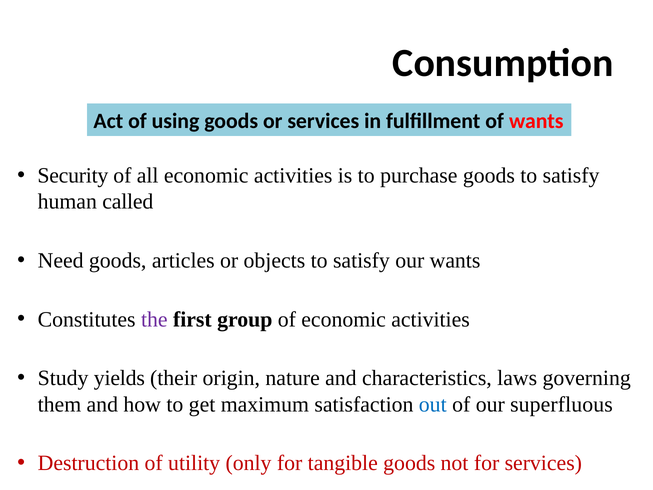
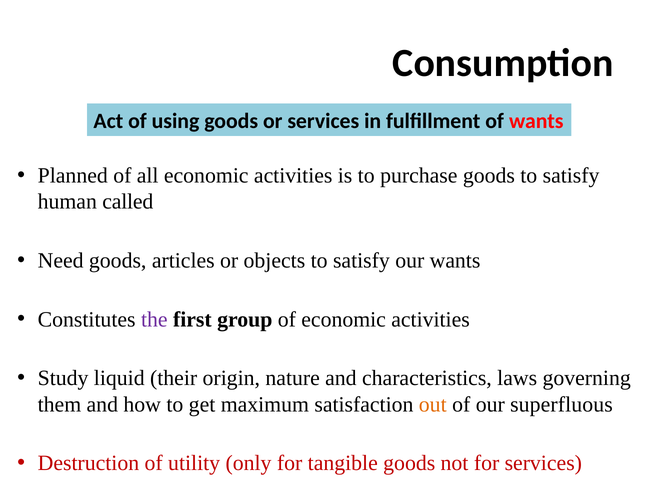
Security: Security -> Planned
yields: yields -> liquid
out colour: blue -> orange
